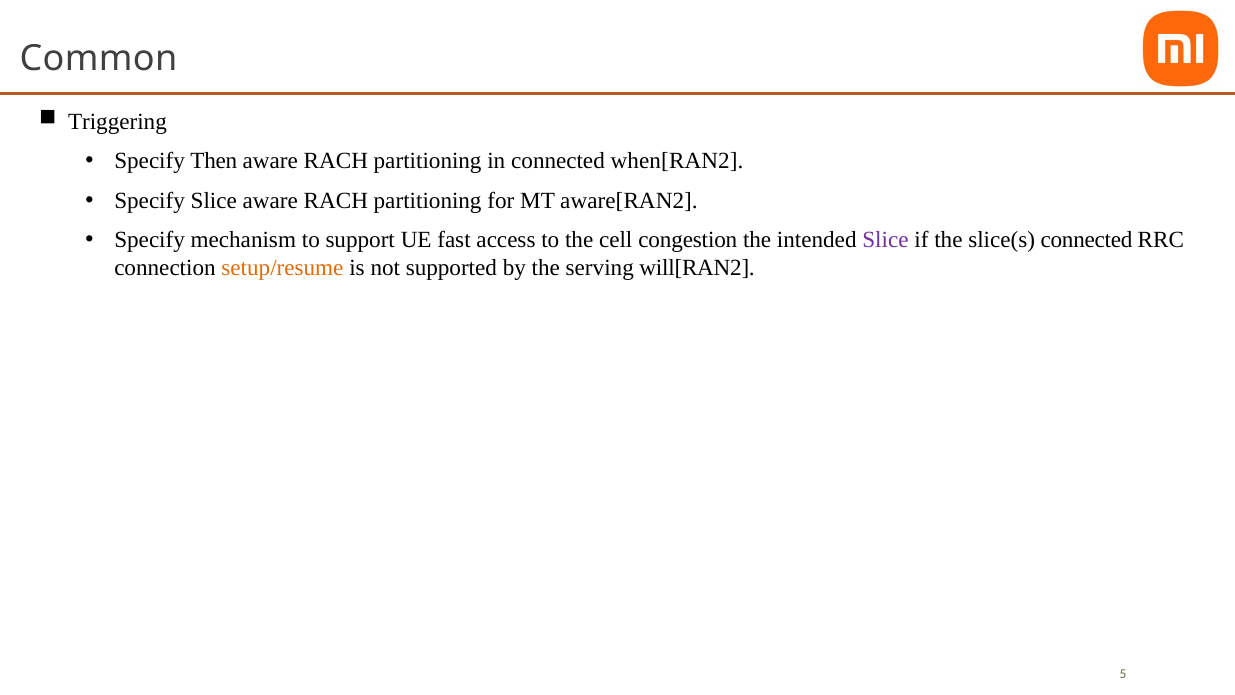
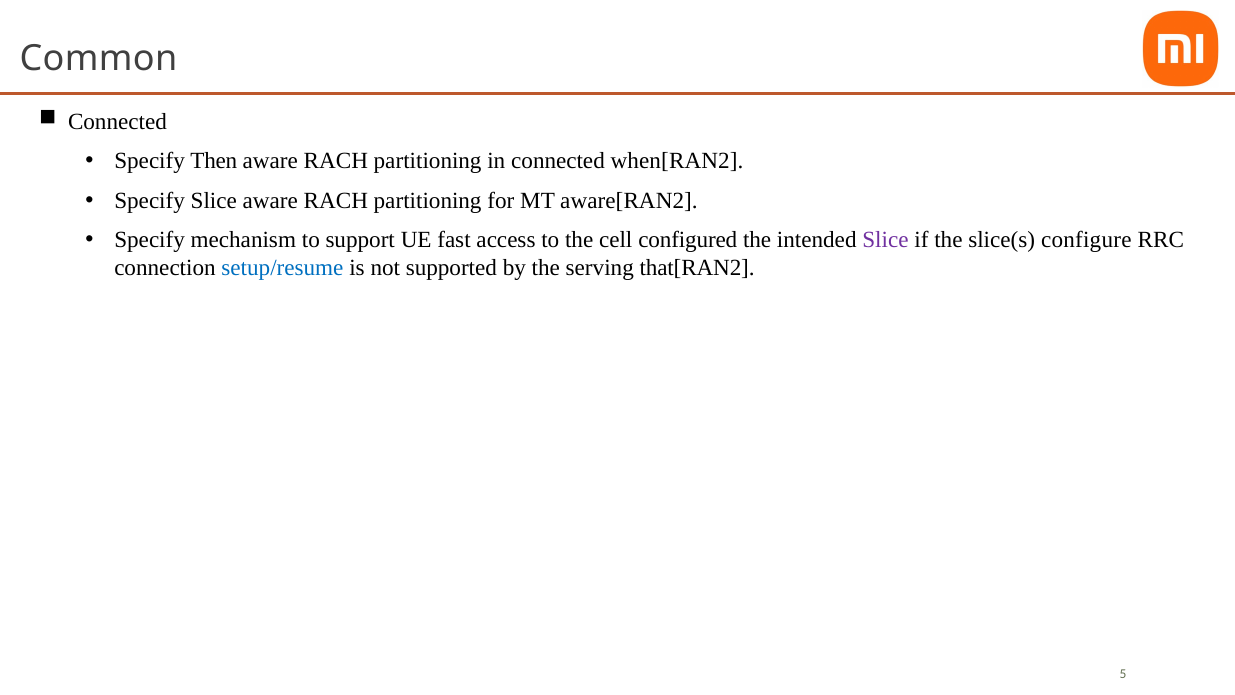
Triggering at (117, 122): Triggering -> Connected
congestion: congestion -> configured
slice(s connected: connected -> configure
setup/resume colour: orange -> blue
will[RAN2: will[RAN2 -> that[RAN2
